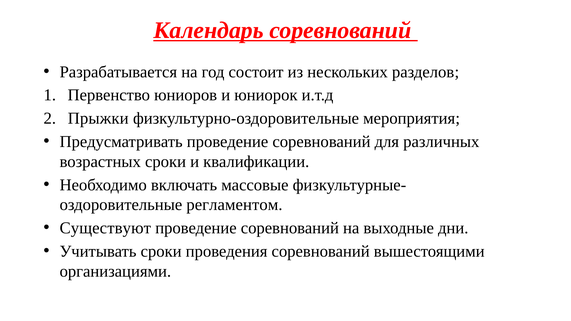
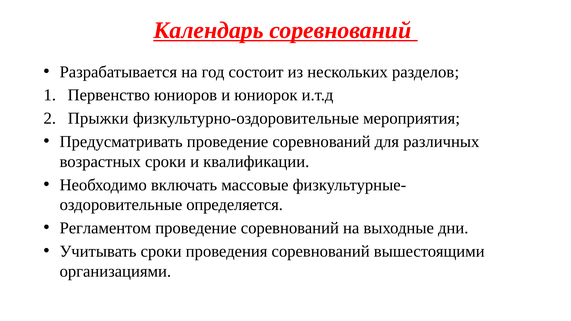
регламентом: регламентом -> определяется
Существуют: Существуют -> Регламентом
